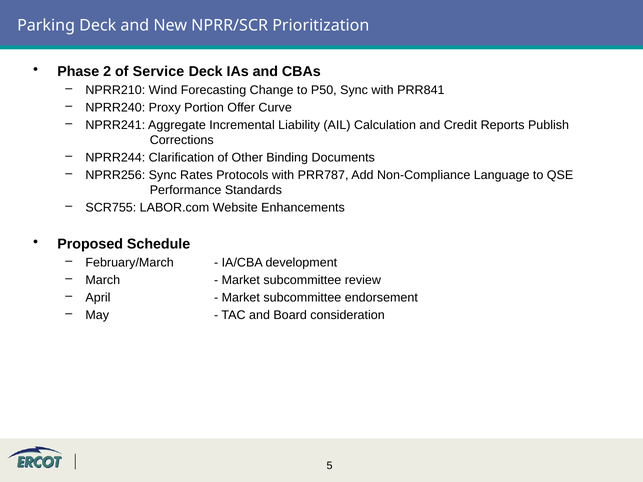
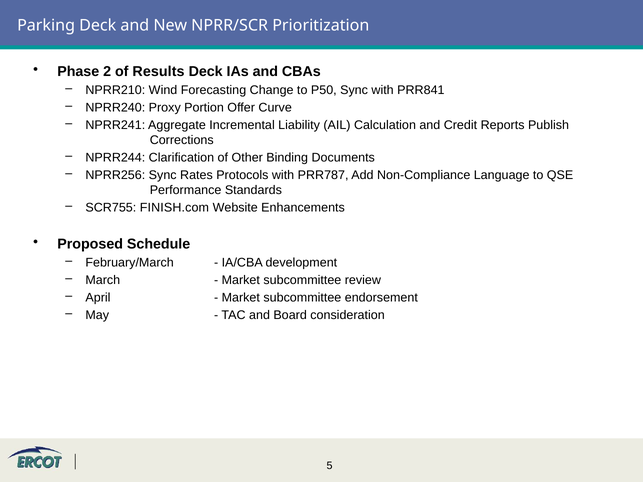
Service: Service -> Results
LABOR.com: LABOR.com -> FINISH.com
